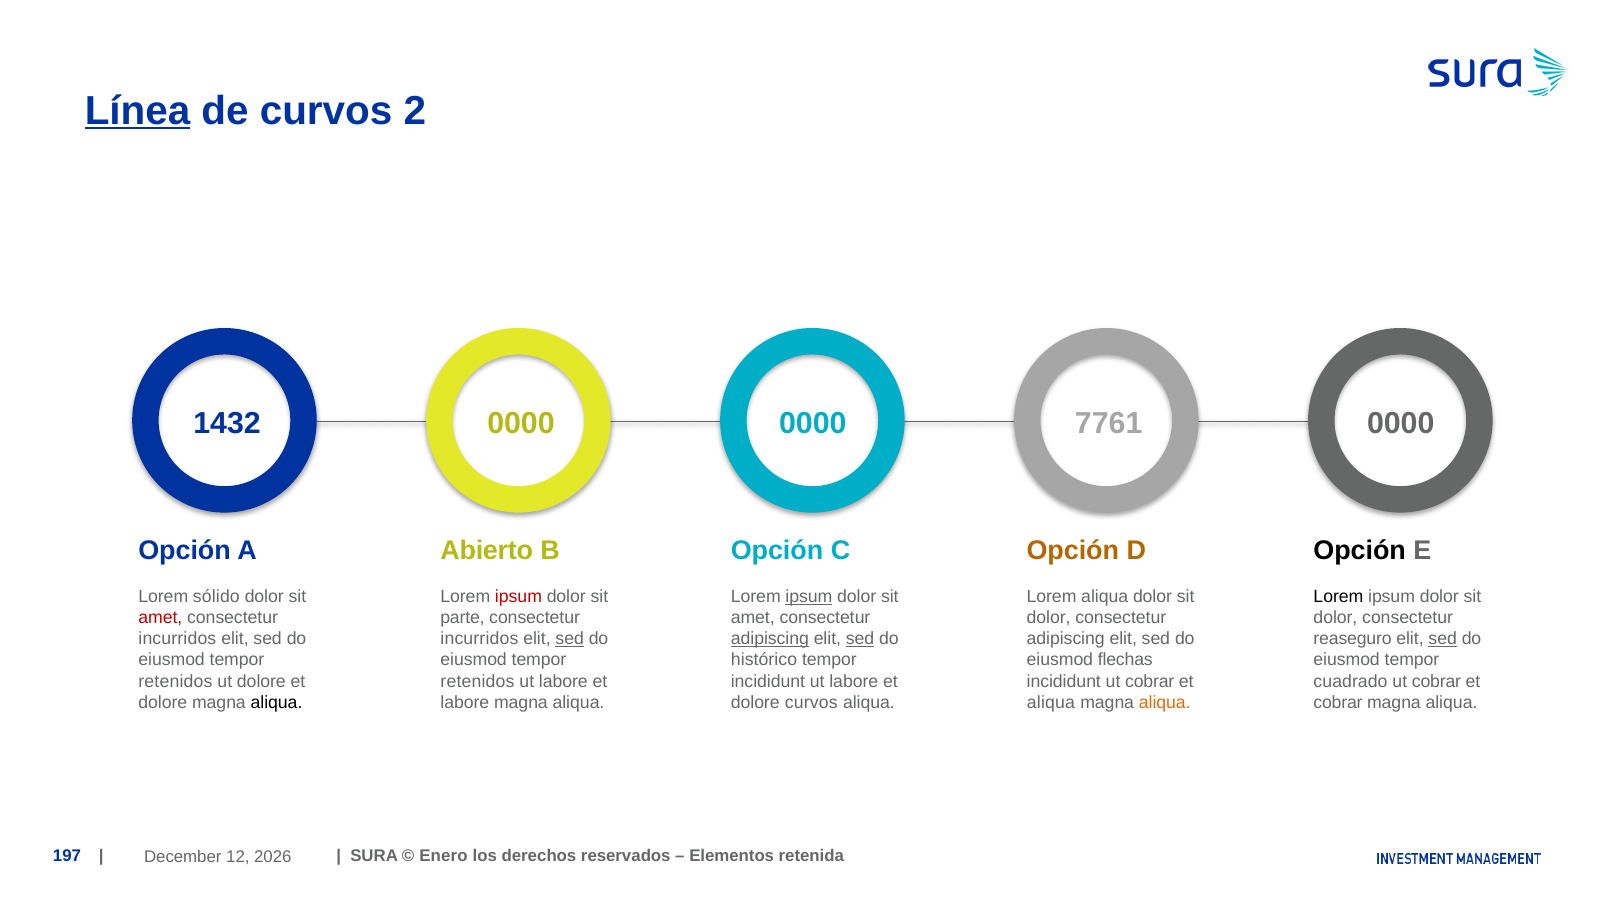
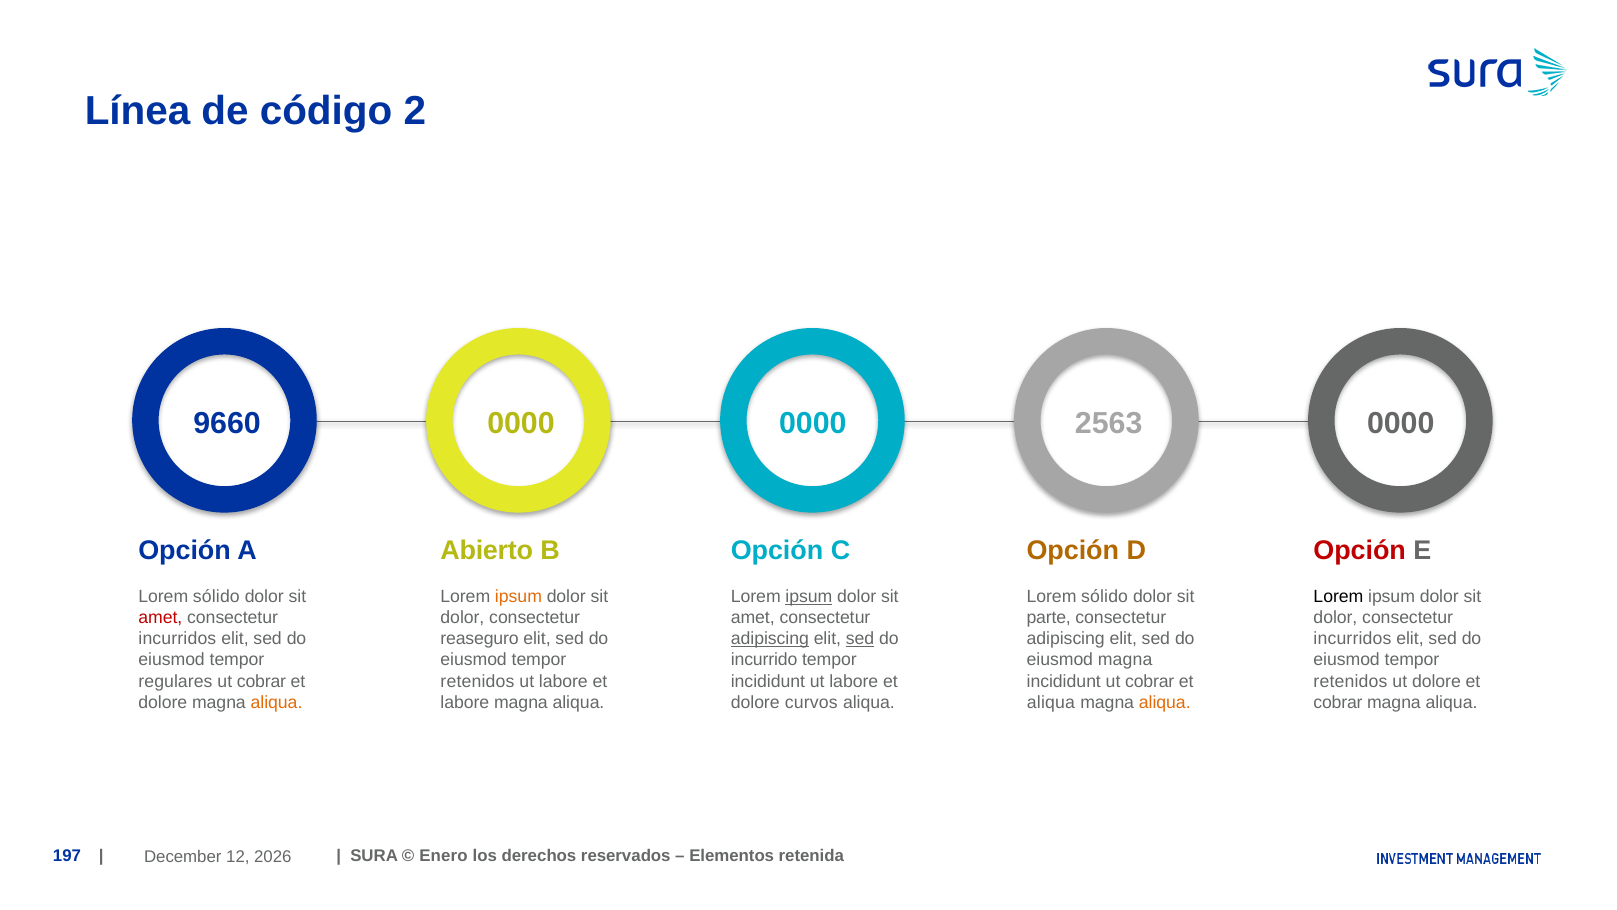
Línea underline: present -> none
de curvos: curvos -> código
1432: 1432 -> 9660
7761: 7761 -> 2563
Opción at (1360, 550) colour: black -> red
ipsum at (518, 596) colour: red -> orange
aliqua at (1105, 596): aliqua -> sólido
parte at (462, 618): parte -> dolor
dolor at (1049, 618): dolor -> parte
incurridos at (479, 639): incurridos -> reaseguro
sed at (570, 639) underline: present -> none
reaseguro at (1353, 639): reaseguro -> incurridos
sed at (1443, 639) underline: present -> none
histórico: histórico -> incurrido
eiusmod flechas: flechas -> magna
retenidos at (175, 681): retenidos -> regulares
dolore at (261, 681): dolore -> cobrar
cuadrado at (1351, 681): cuadrado -> retenidos
cobrar at (1436, 681): cobrar -> dolore
aliqua at (277, 702) colour: black -> orange
